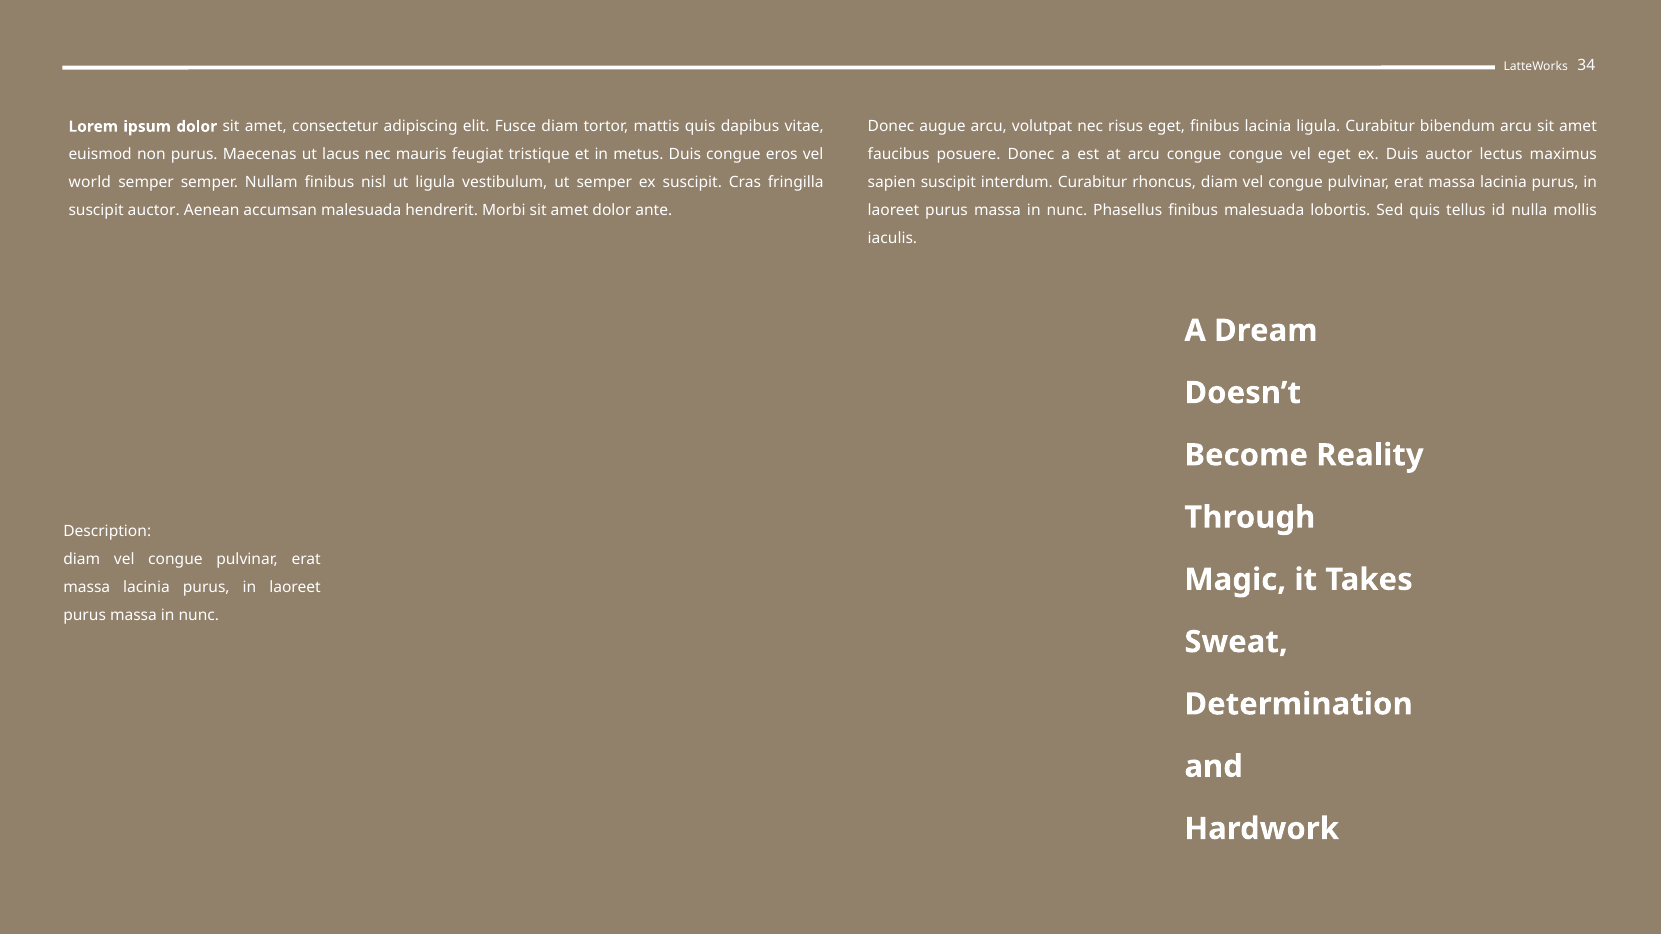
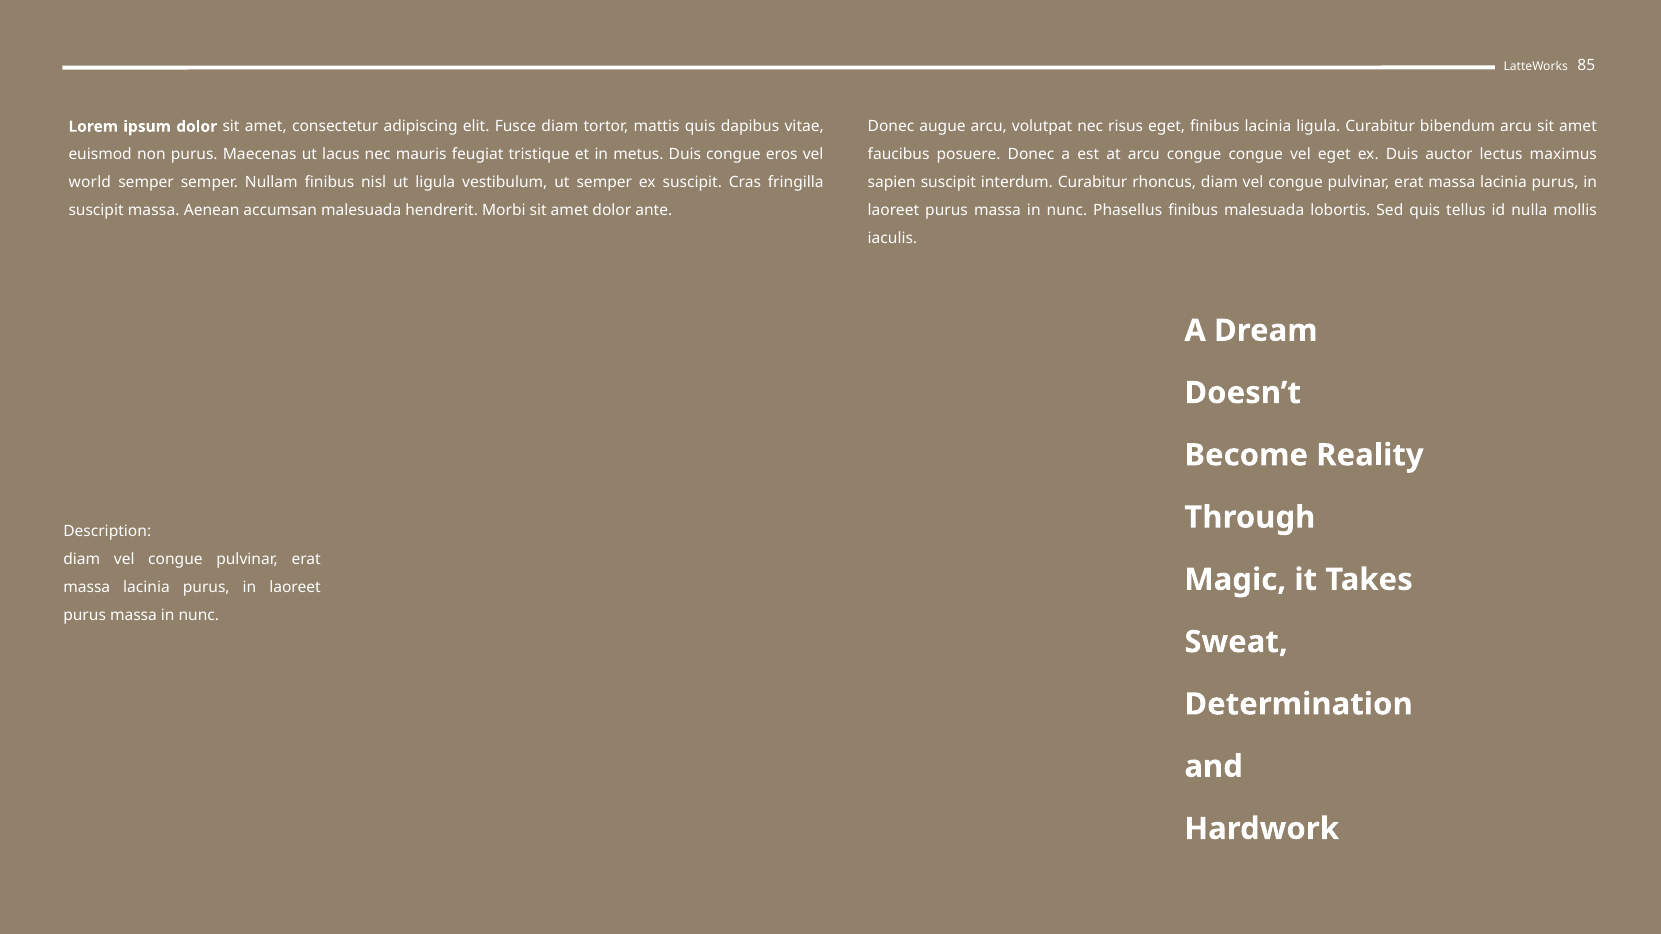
34: 34 -> 85
suscipit auctor: auctor -> massa
